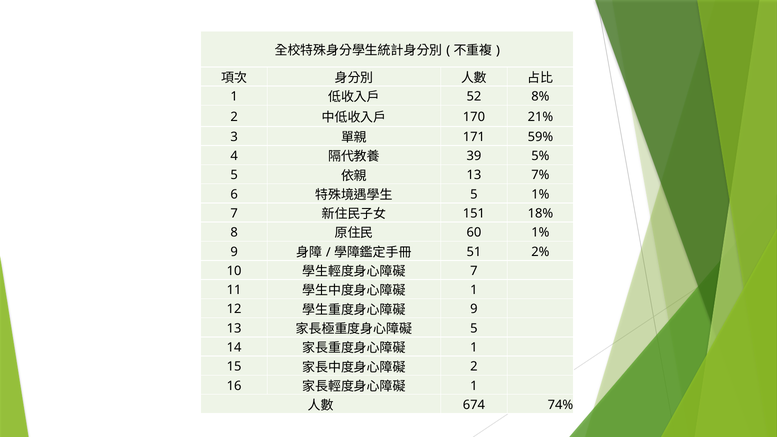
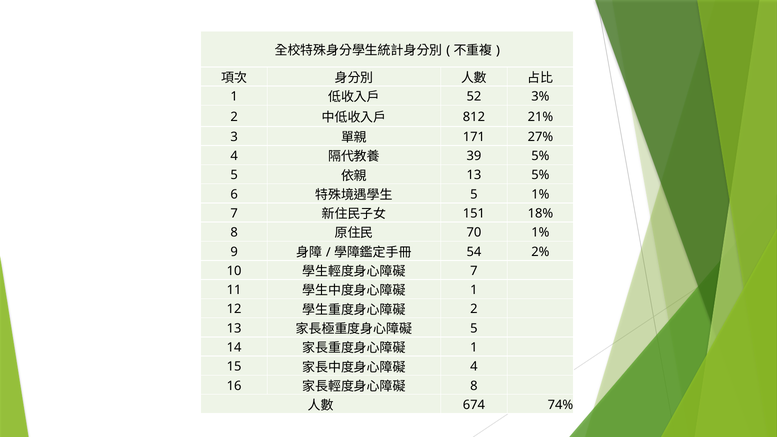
8%: 8% -> 3%
170: 170 -> 812
59%: 59% -> 27%
13 7%: 7% -> 5%
60: 60 -> 70
51: 51 -> 54
9 at (474, 309): 9 -> 2
2 at (474, 367): 2 -> 4
1 at (474, 386): 1 -> 8
